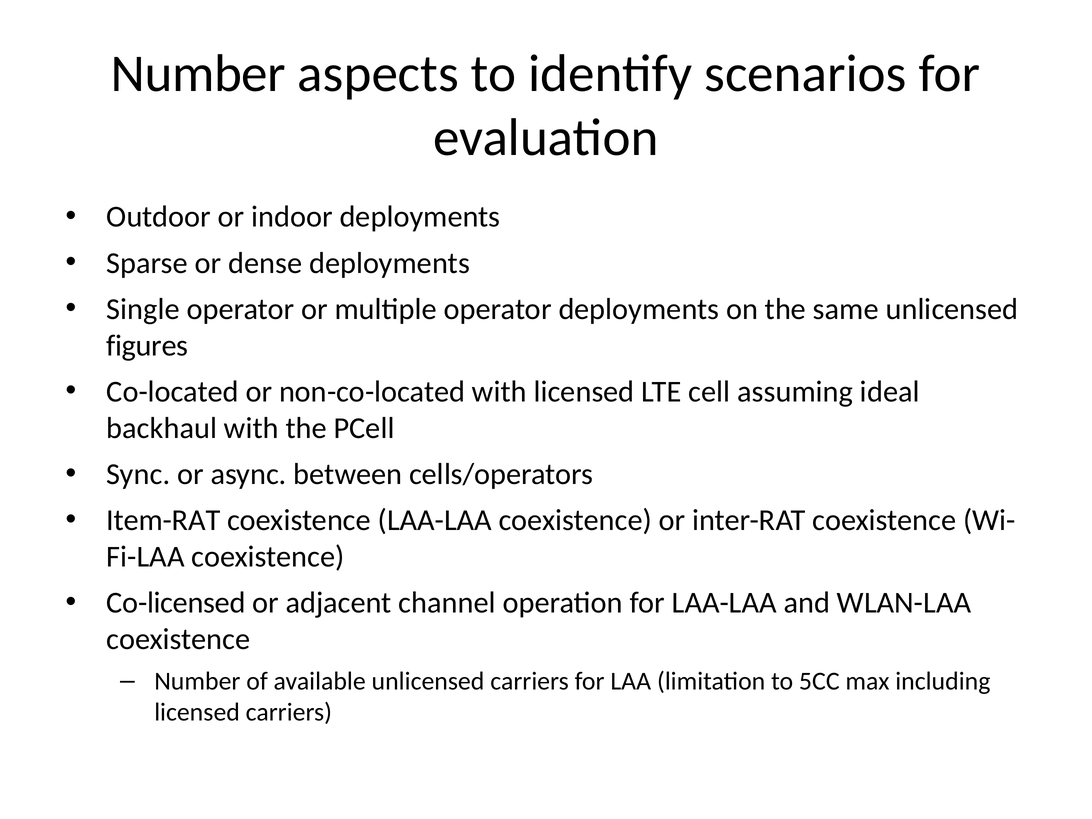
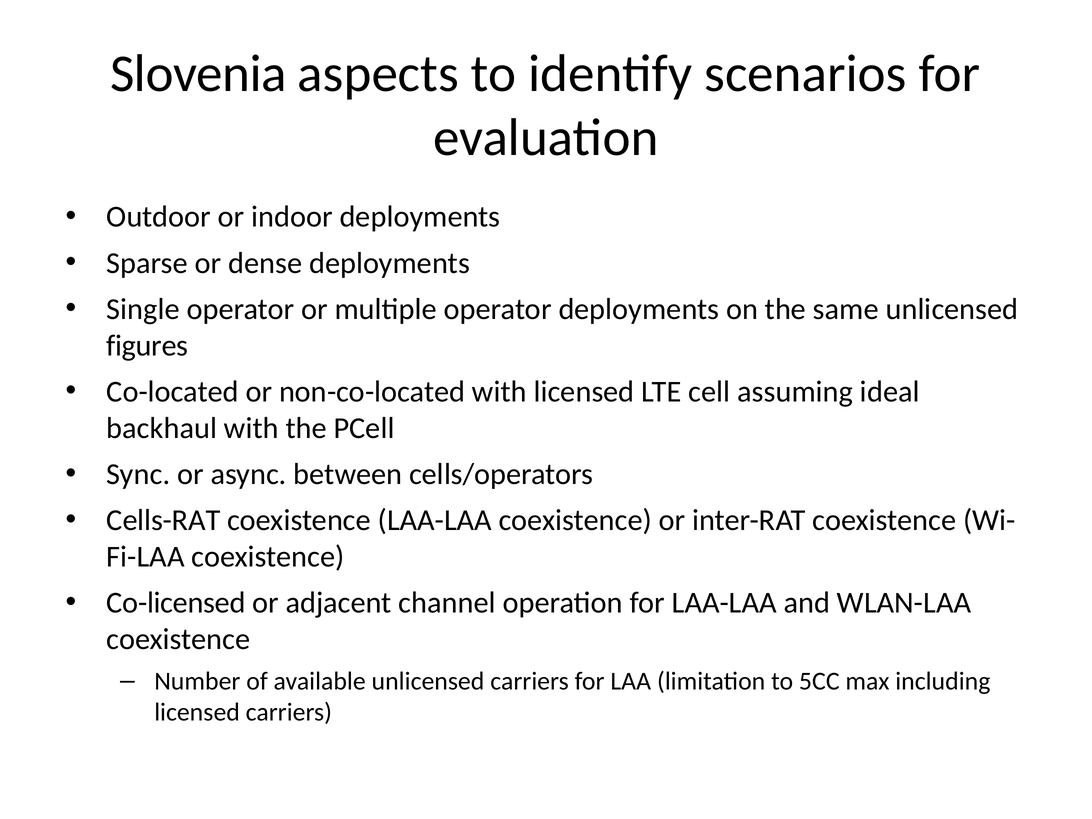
Number at (198, 74): Number -> Slovenia
Item-RAT: Item-RAT -> Cells-RAT
